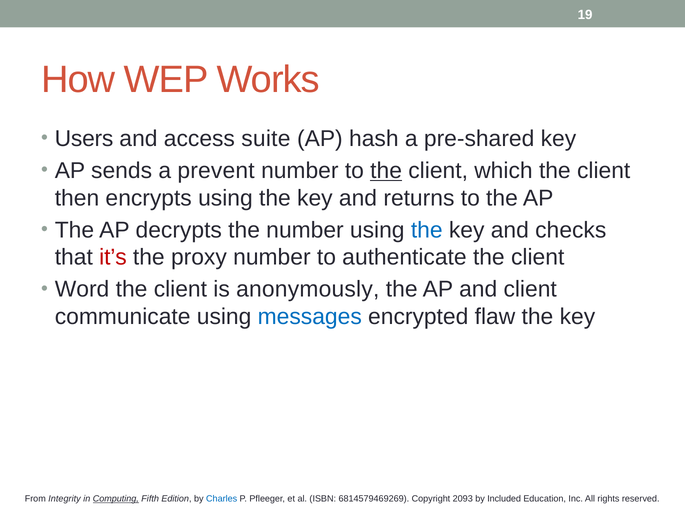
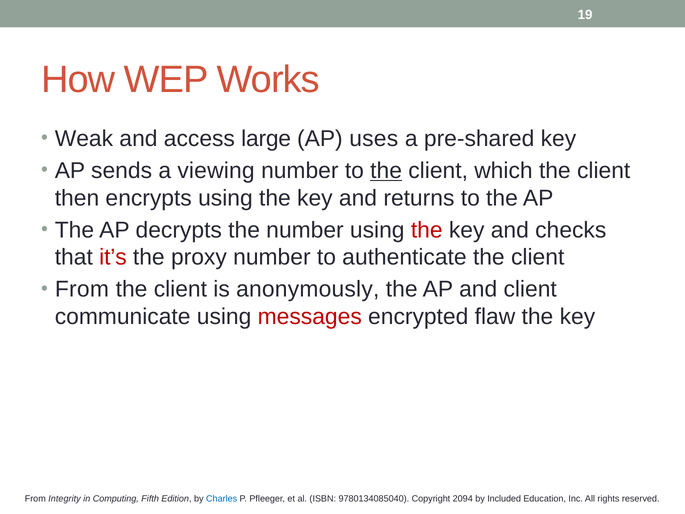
Users: Users -> Weak
suite: suite -> large
hash: hash -> uses
prevent: prevent -> viewing
the at (427, 230) colour: blue -> red
Word at (82, 289): Word -> From
messages colour: blue -> red
Computing underline: present -> none
6814579469269: 6814579469269 -> 9780134085040
2093: 2093 -> 2094
